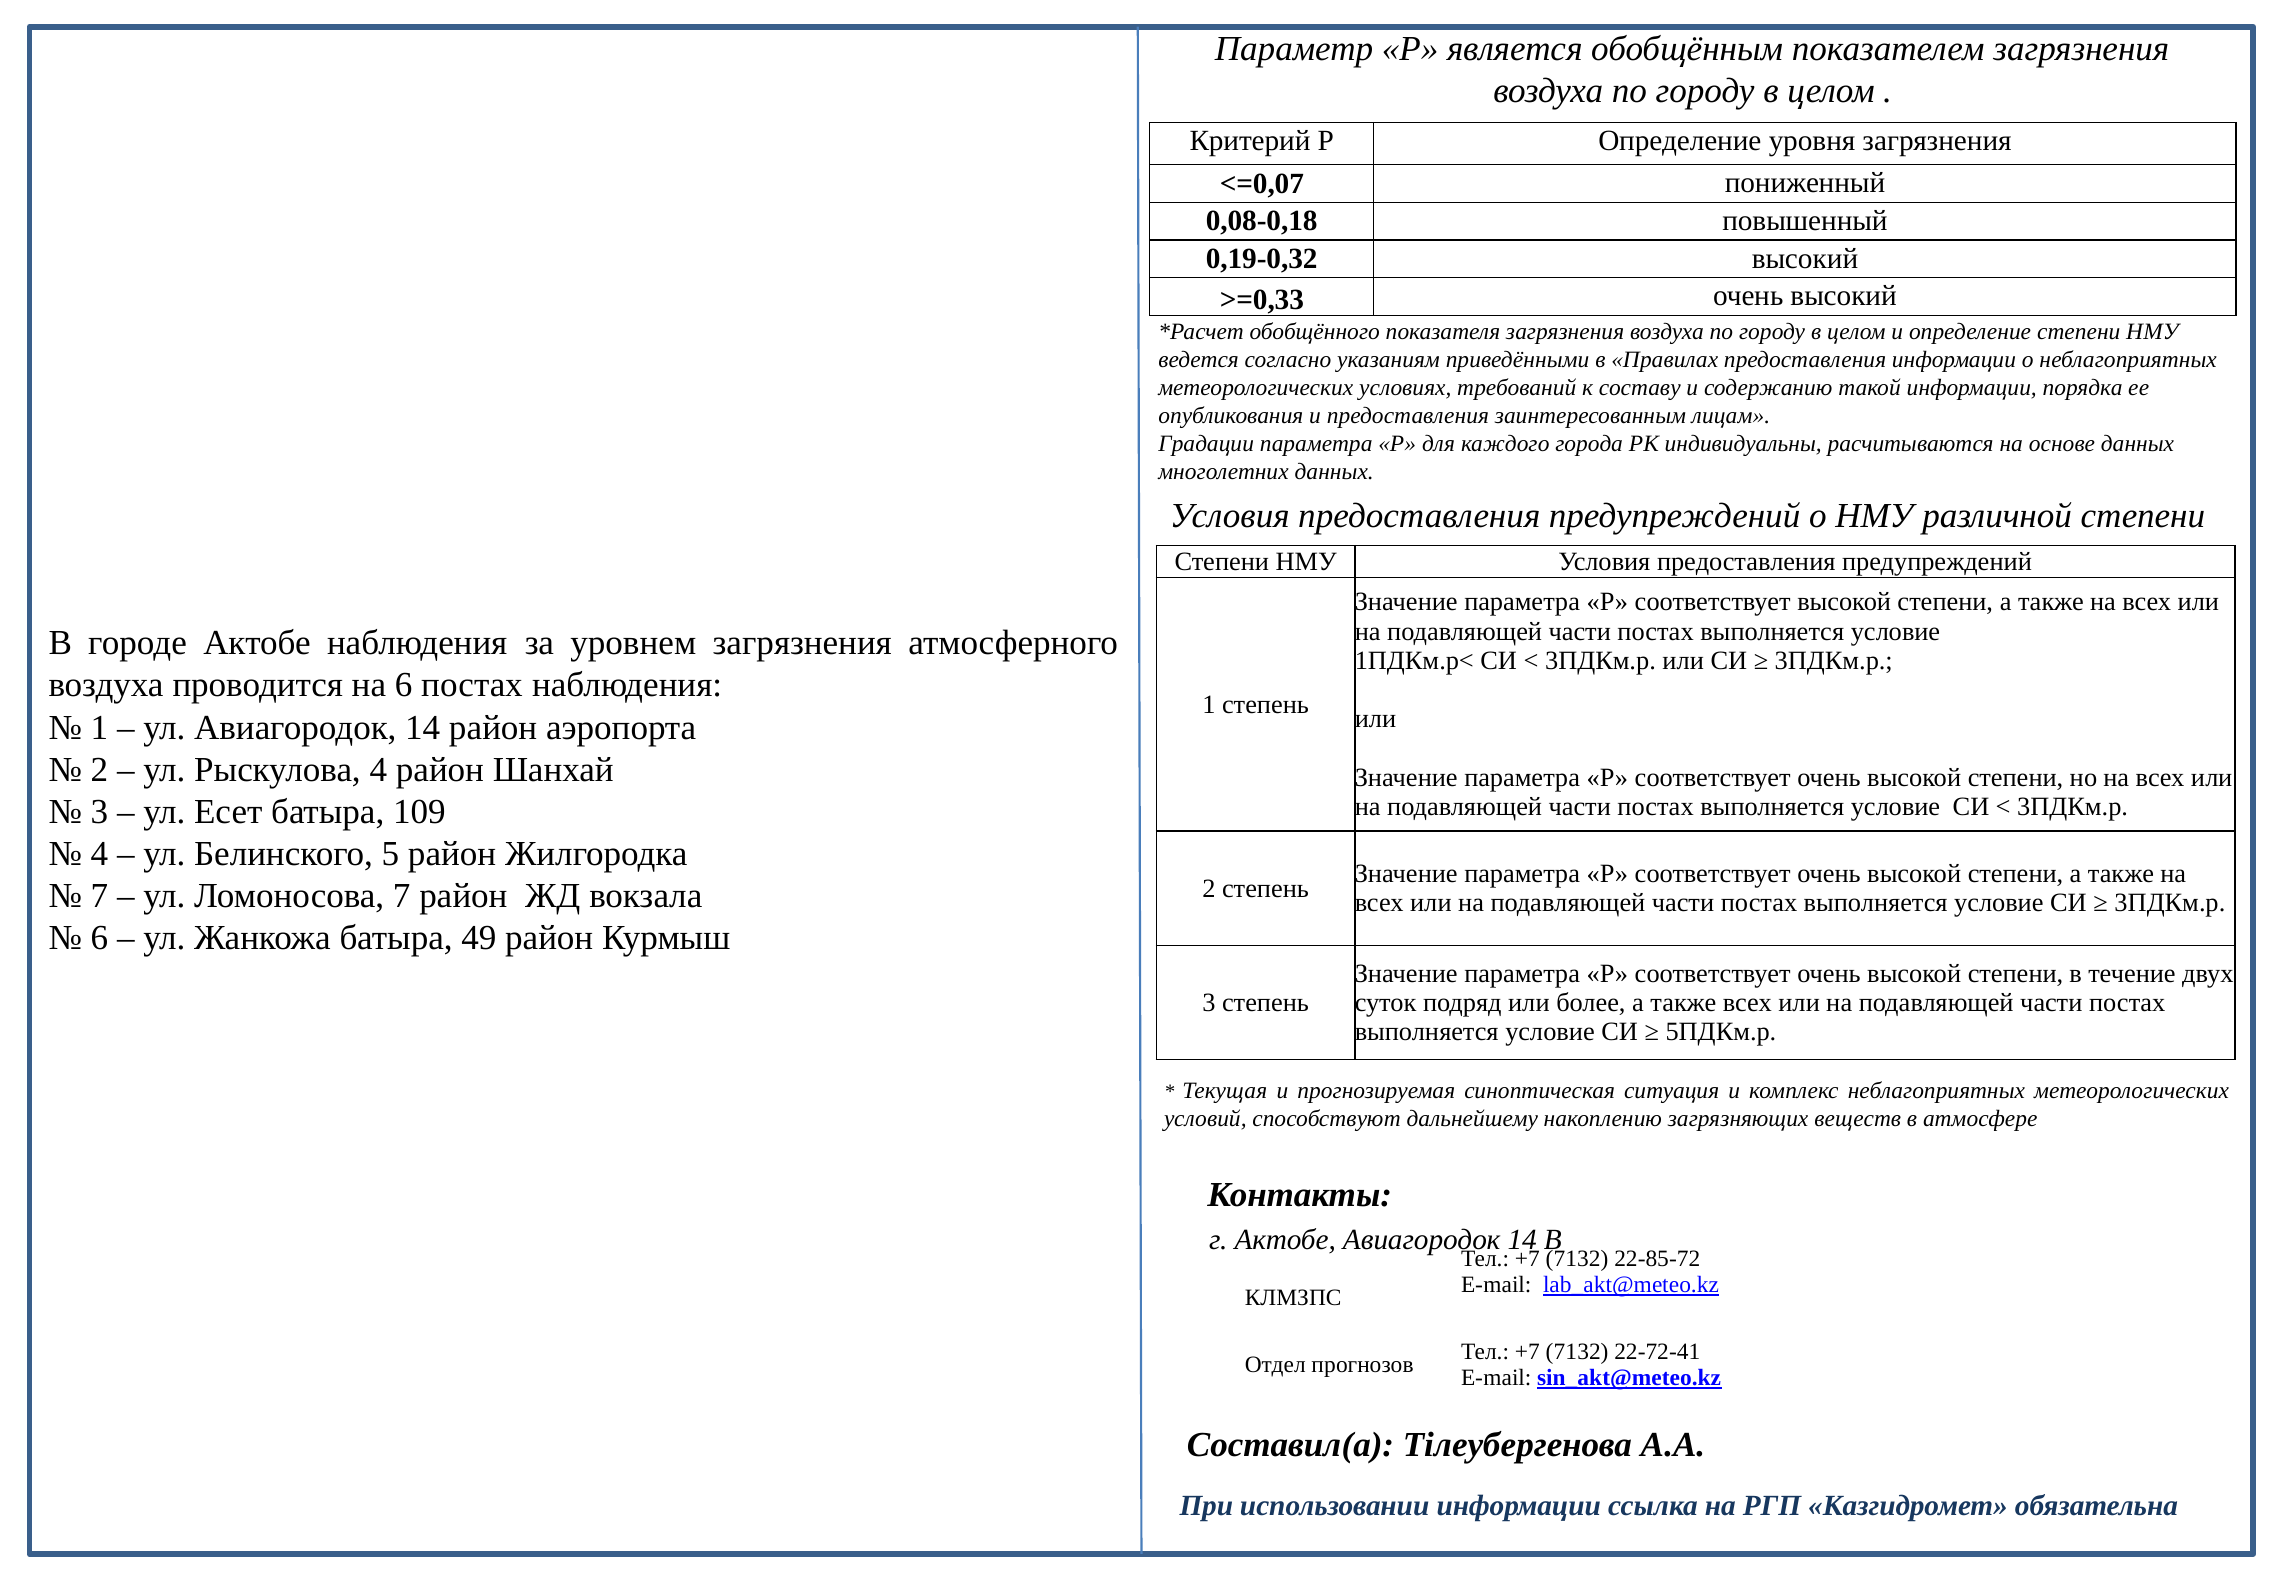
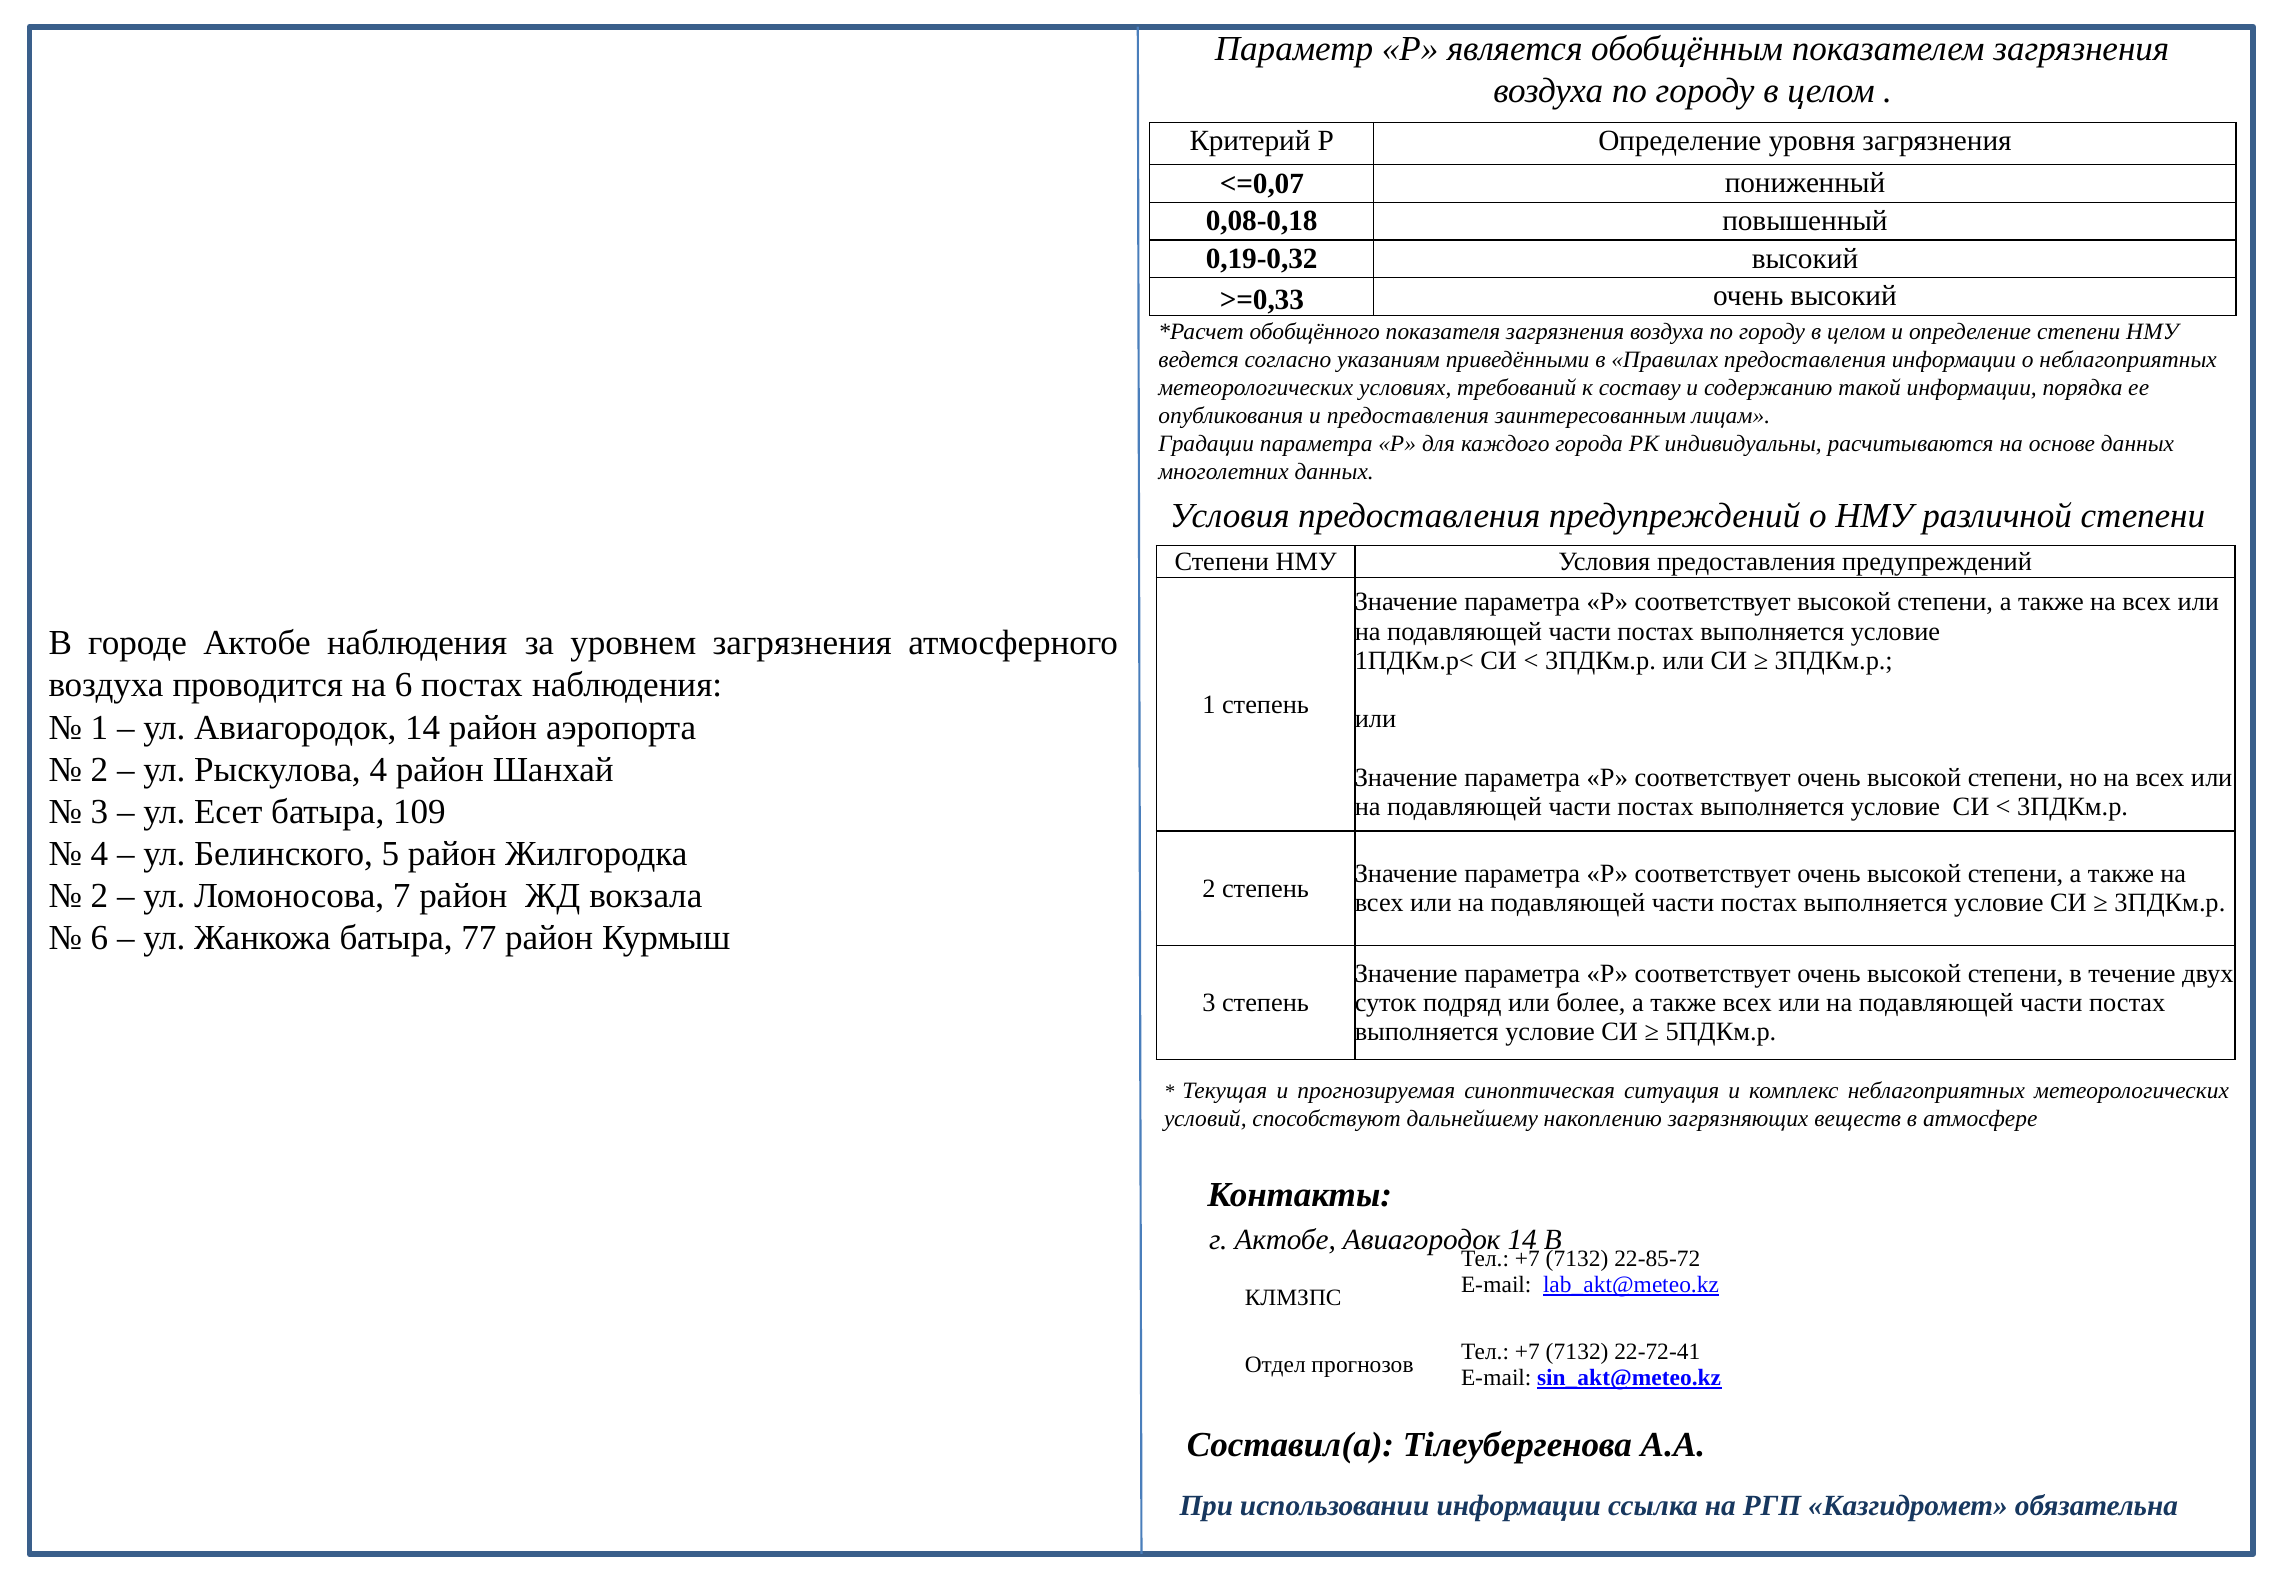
7 at (99, 896): 7 -> 2
49: 49 -> 77
